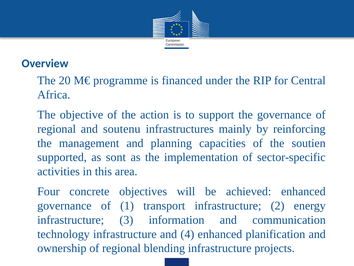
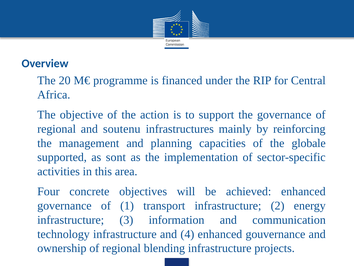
soutien: soutien -> globale
planification: planification -> gouvernance
